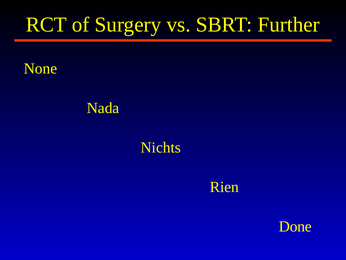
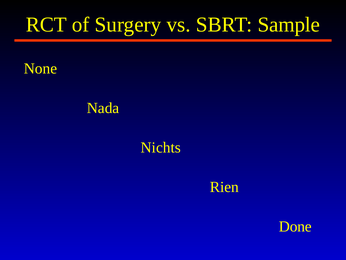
Further: Further -> Sample
